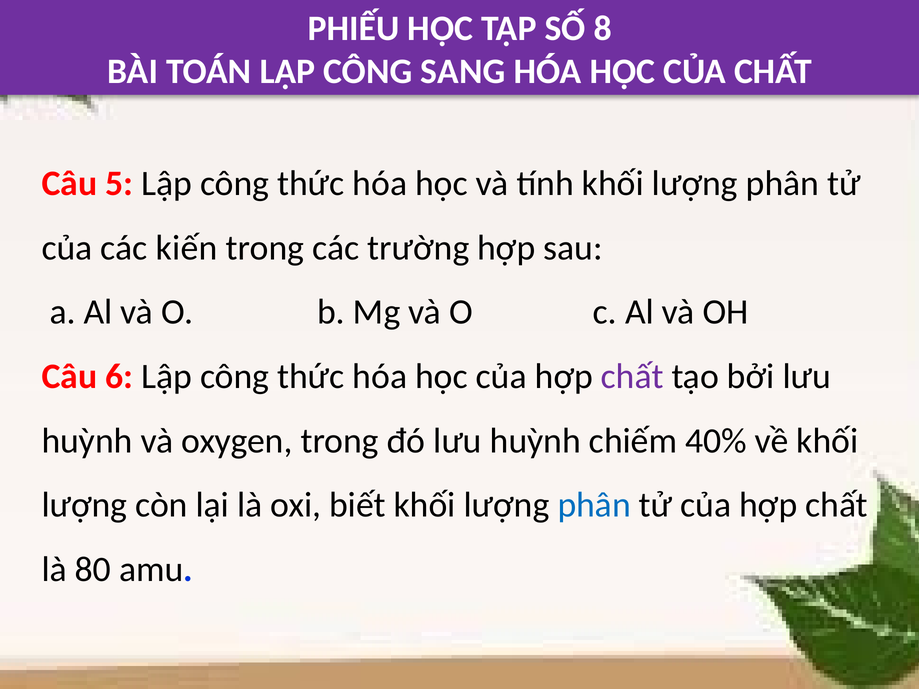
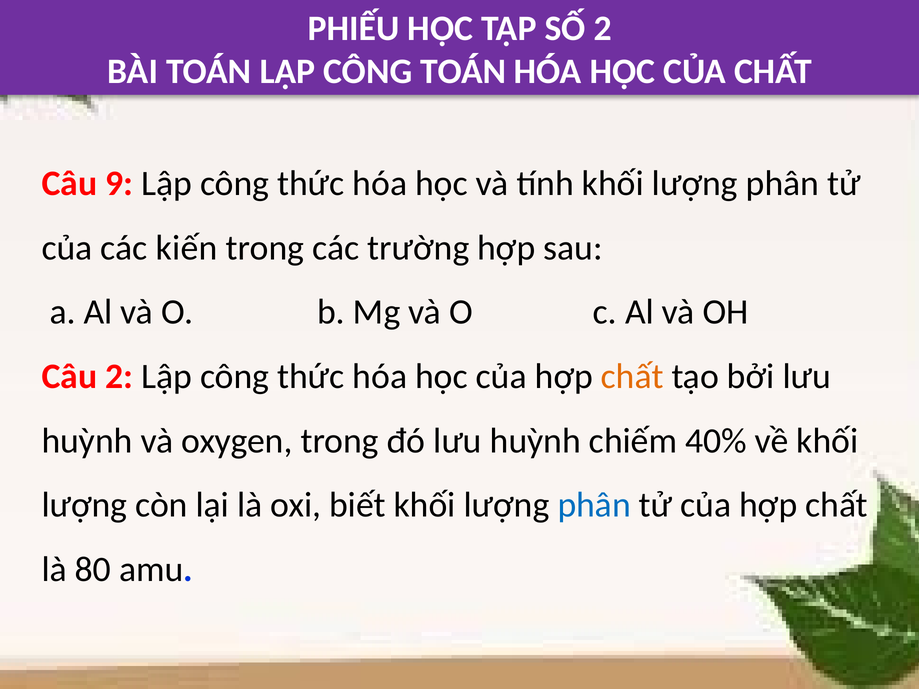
SỐ 8: 8 -> 2
CÔNG SANG: SANG -> TOÁN
5: 5 -> 9
Câu 6: 6 -> 2
chất at (632, 377) colour: purple -> orange
